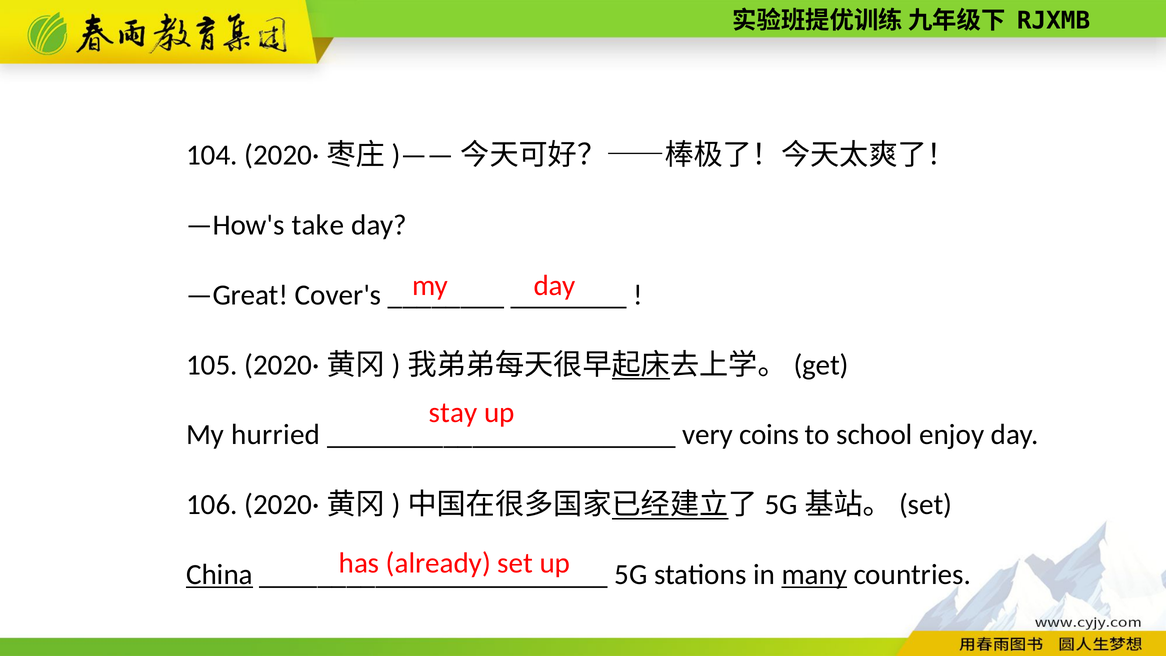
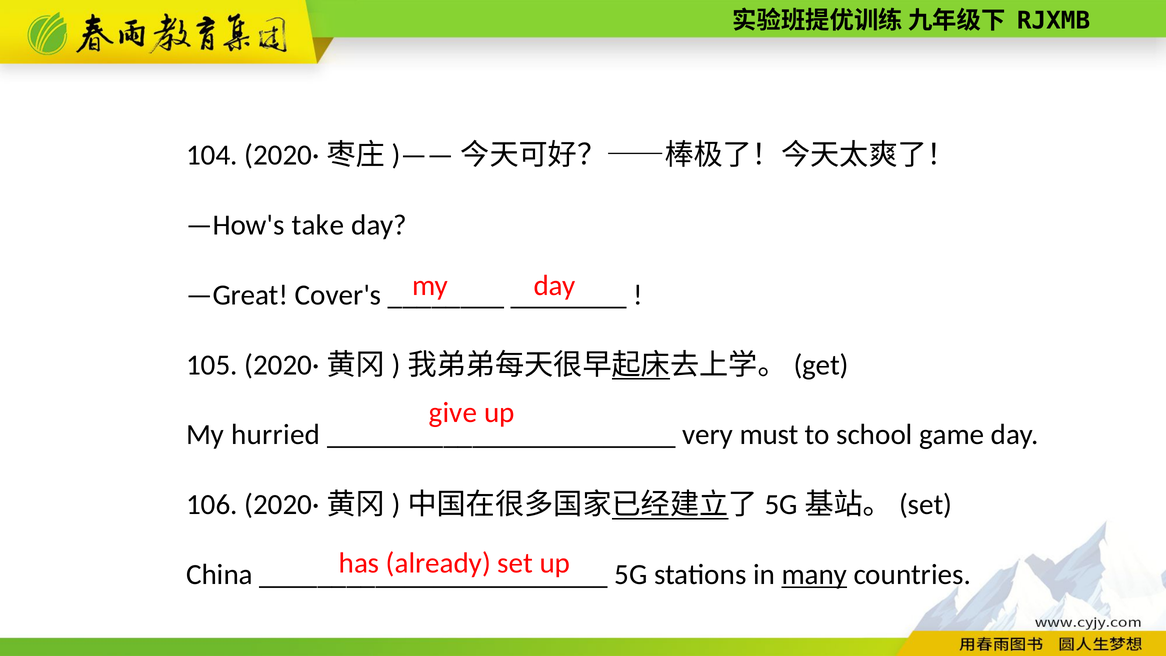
stay: stay -> give
coins: coins -> must
enjoy: enjoy -> game
China underline: present -> none
